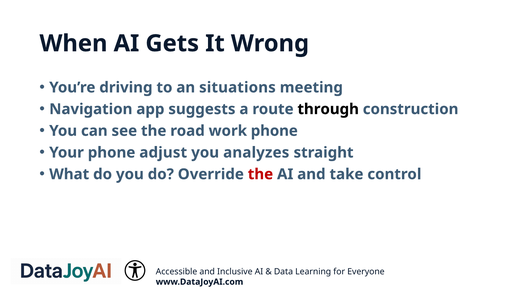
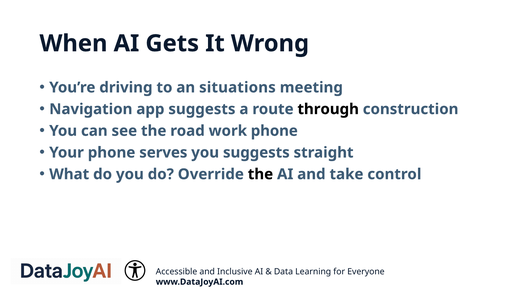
adjust: adjust -> serves
you analyzes: analyzes -> suggests
the at (260, 174) colour: red -> black
